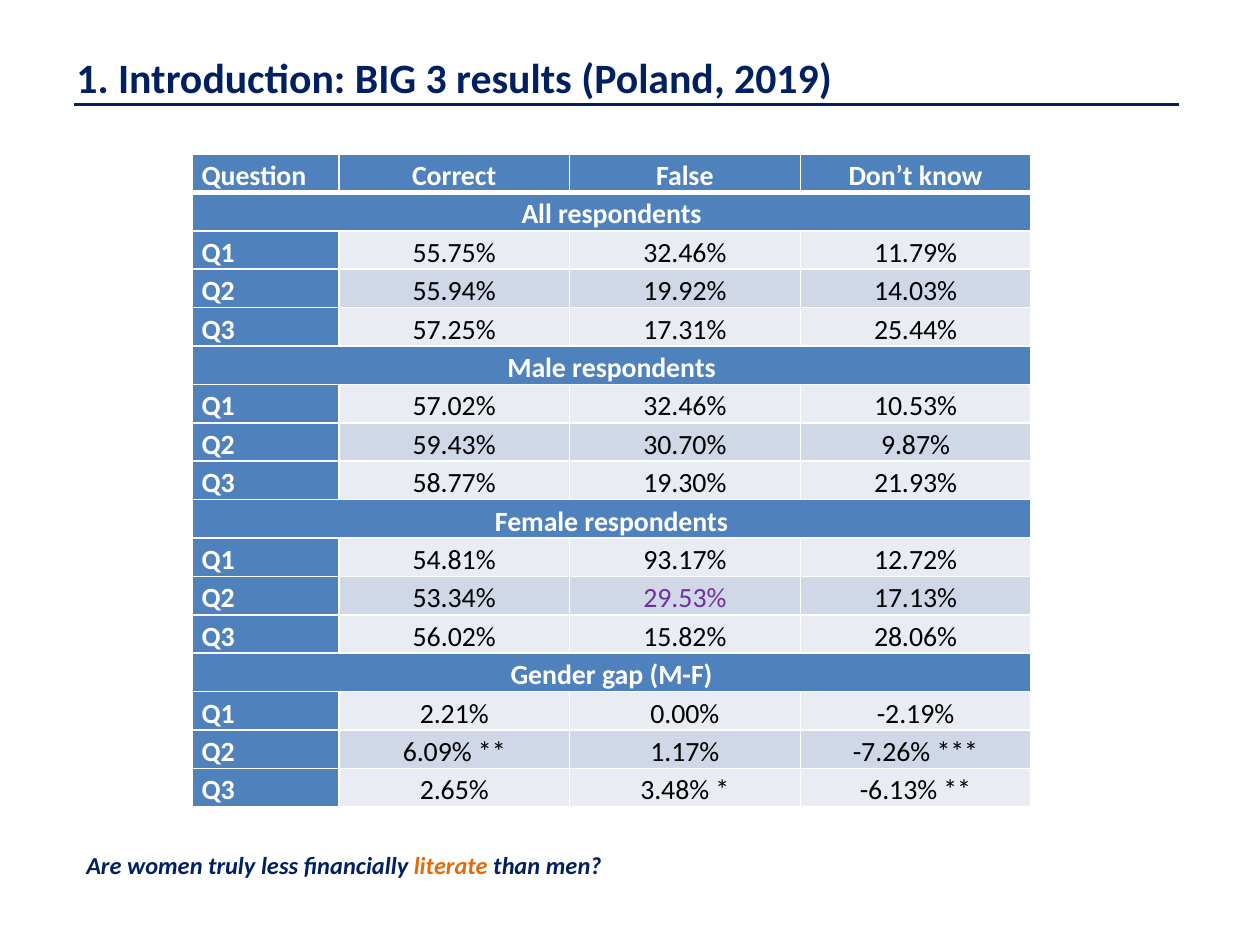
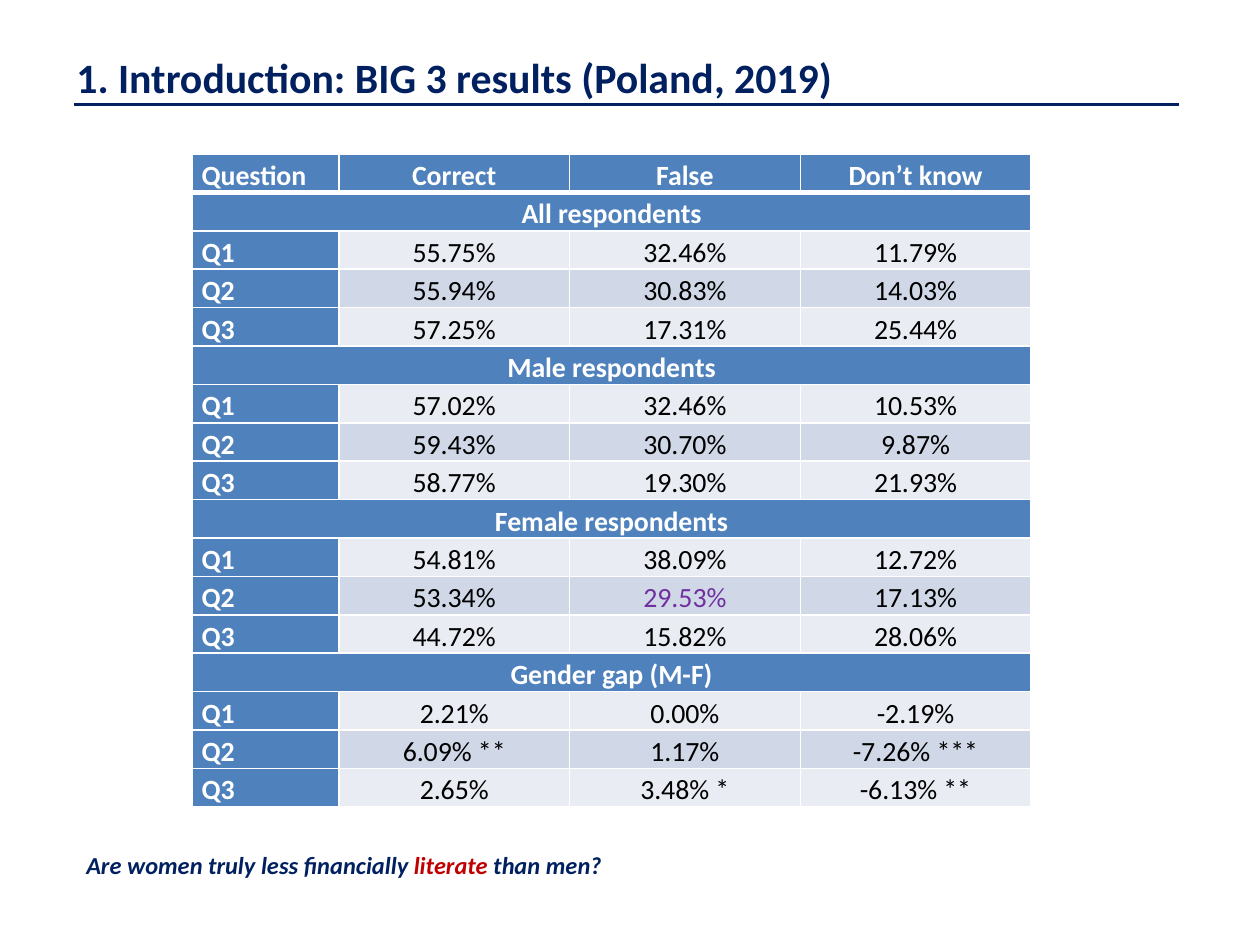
19.92%: 19.92% -> 30.83%
93.17%: 93.17% -> 38.09%
56.02%: 56.02% -> 44.72%
literate colour: orange -> red
